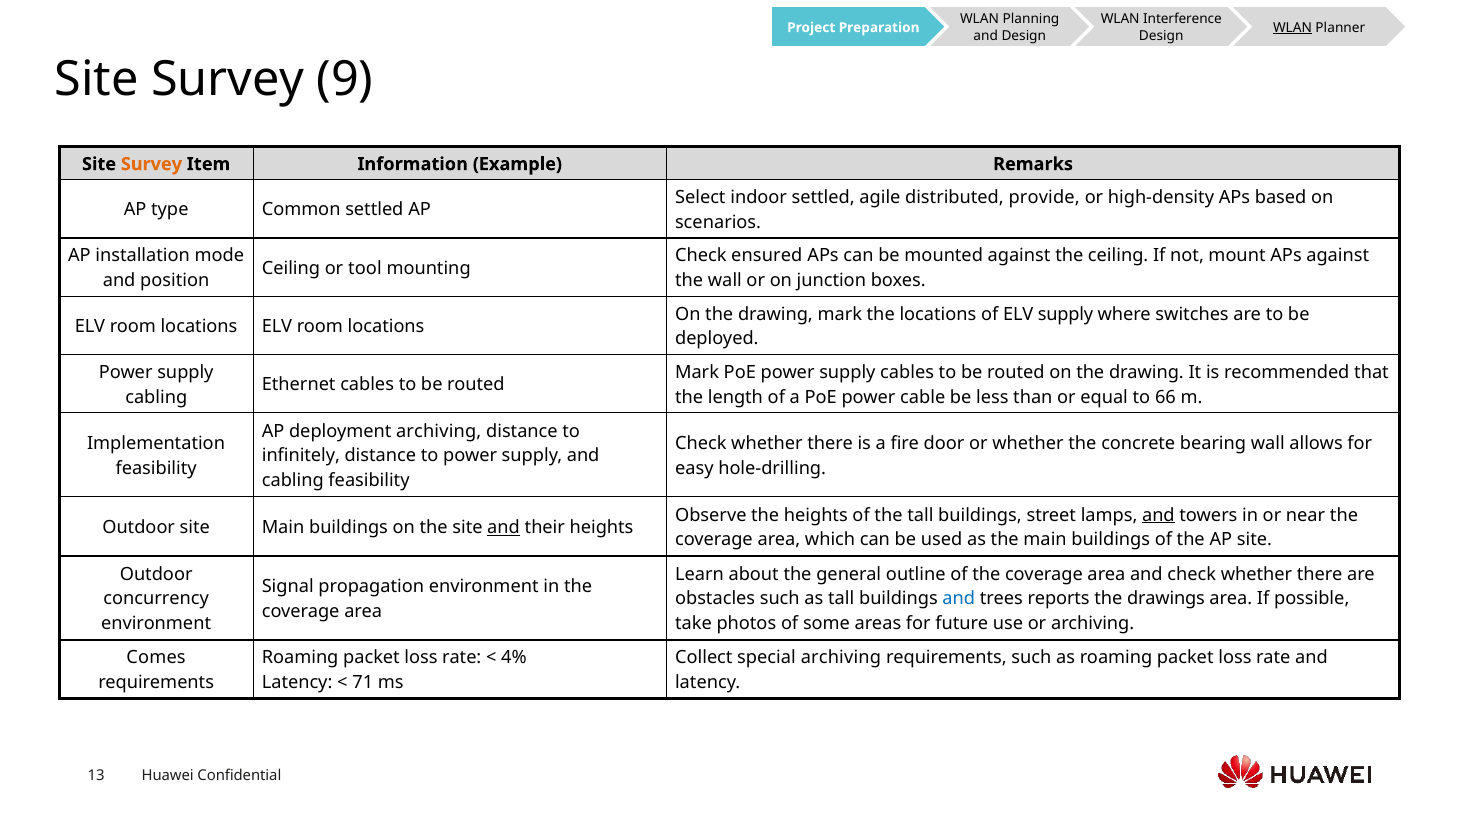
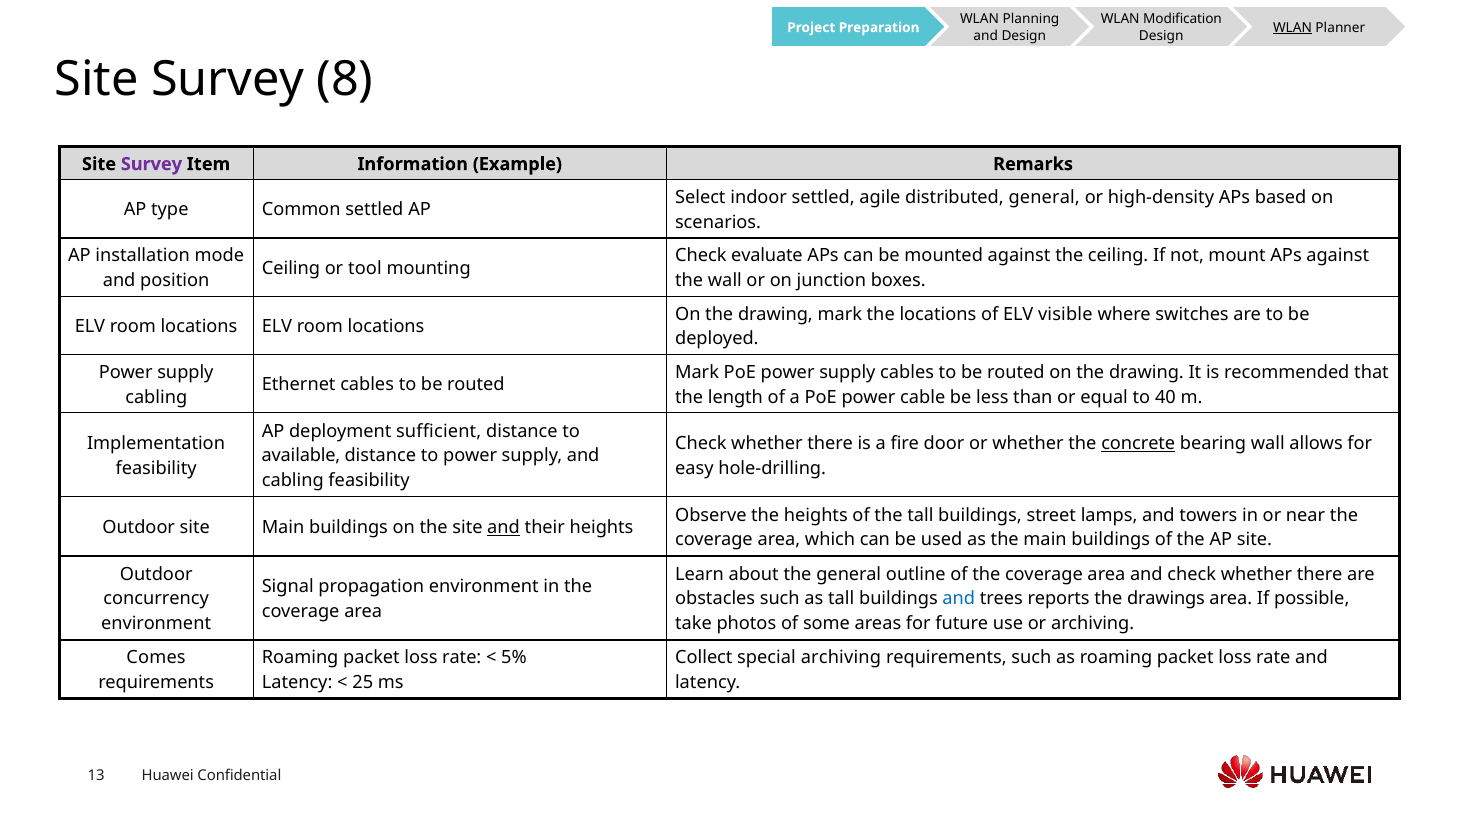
Interference: Interference -> Modification
9: 9 -> 8
Survey at (151, 164) colour: orange -> purple
distributed provide: provide -> general
ensured: ensured -> evaluate
ELV supply: supply -> visible
66: 66 -> 40
deployment archiving: archiving -> sufficient
concrete underline: none -> present
infinitely: infinitely -> available
and at (1158, 515) underline: present -> none
4%: 4% -> 5%
71: 71 -> 25
